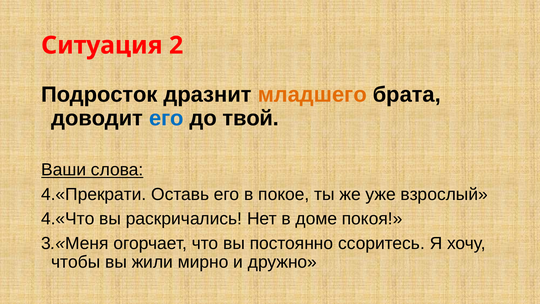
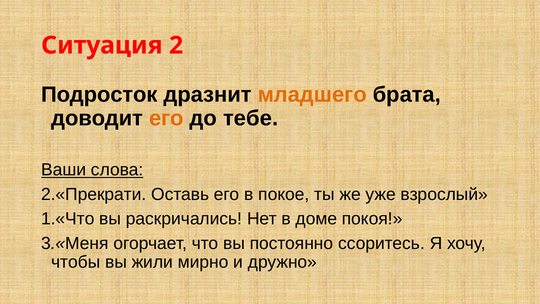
его at (166, 118) colour: blue -> orange
твой: твой -> тебе
4.«Прекрати: 4.«Прекрати -> 2.«Прекрати
4.«Что: 4.«Что -> 1.«Что
